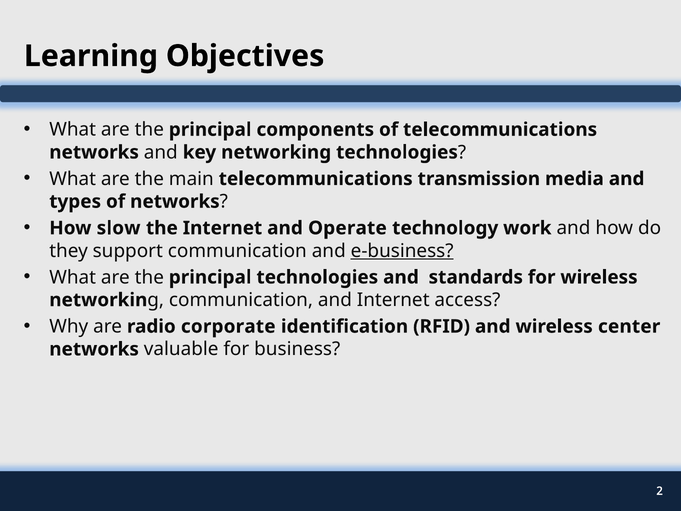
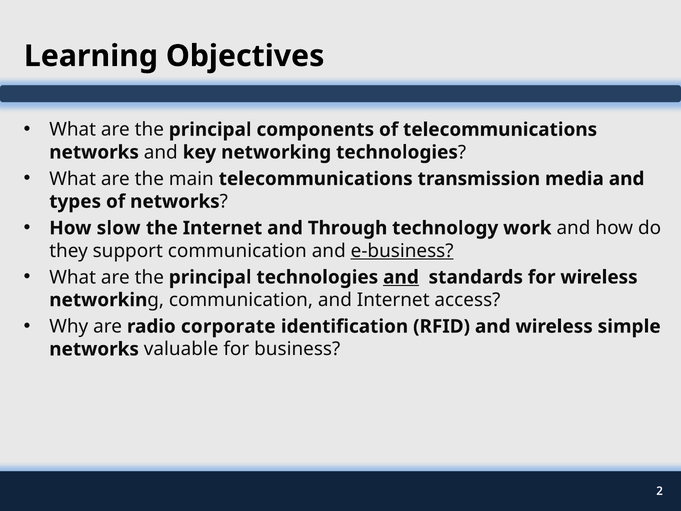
Operate: Operate -> Through
and at (401, 277) underline: none -> present
center: center -> simple
